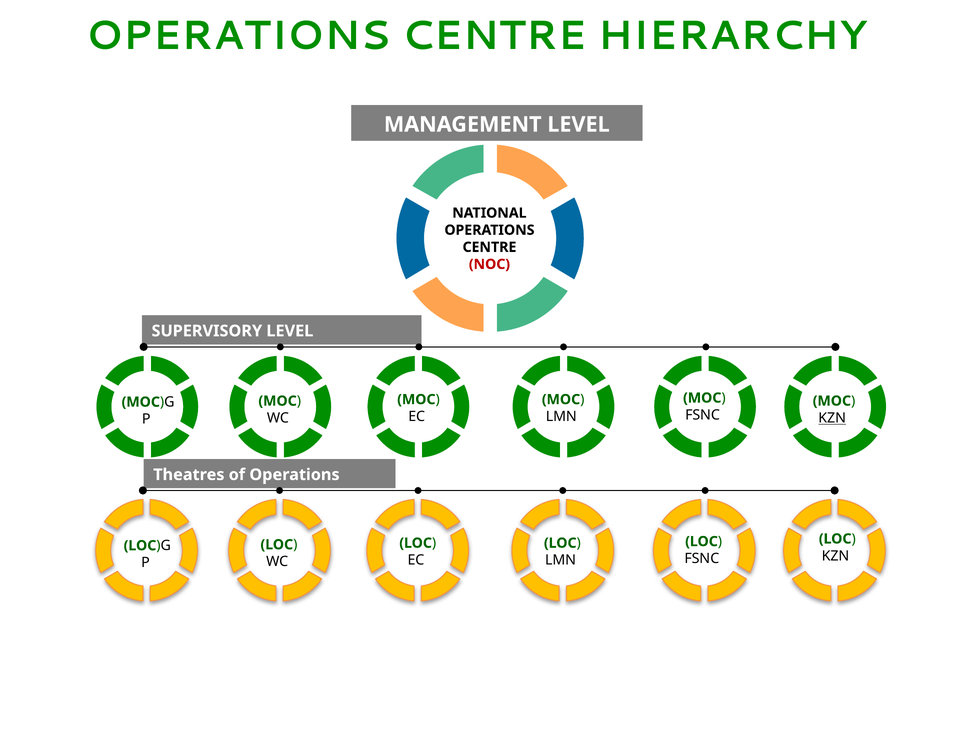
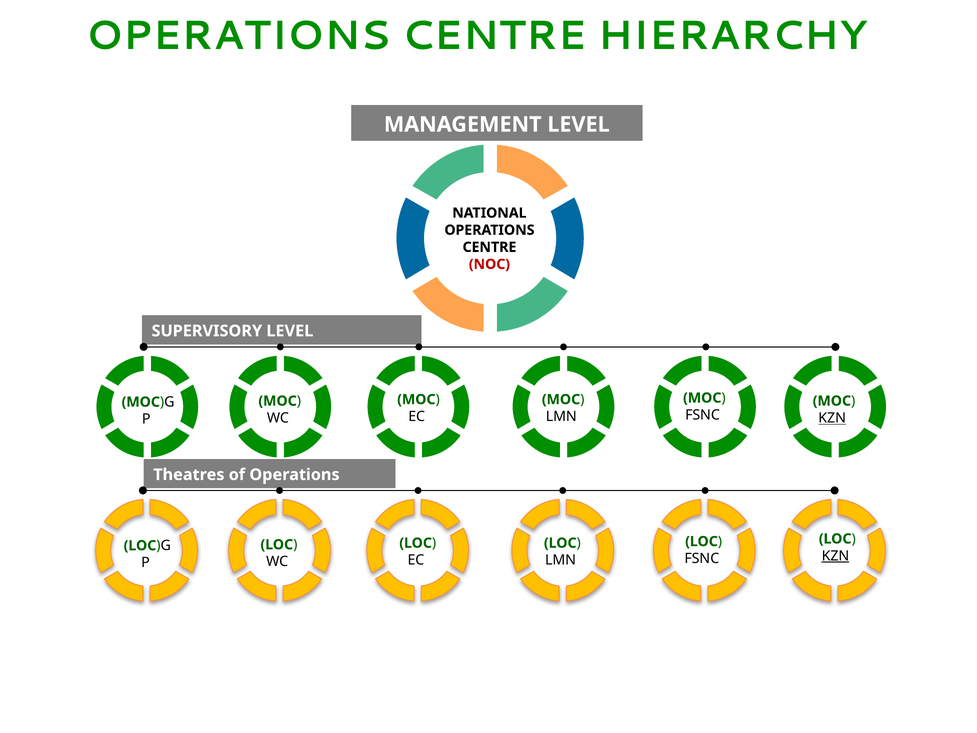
KZN at (835, 556) underline: none -> present
